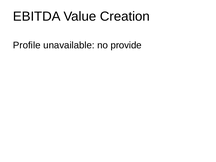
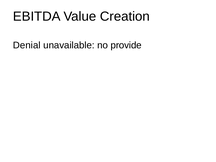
Profile: Profile -> Denial
